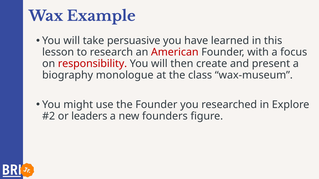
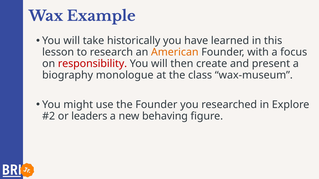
persuasive: persuasive -> historically
American colour: red -> orange
founders: founders -> behaving
